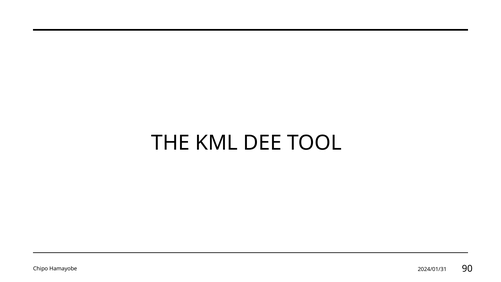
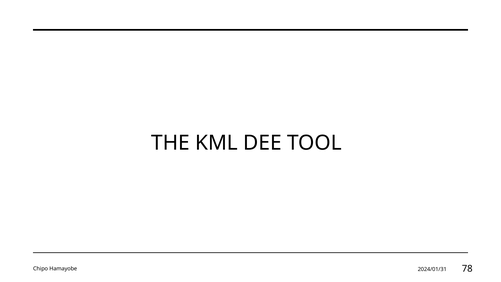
90: 90 -> 78
